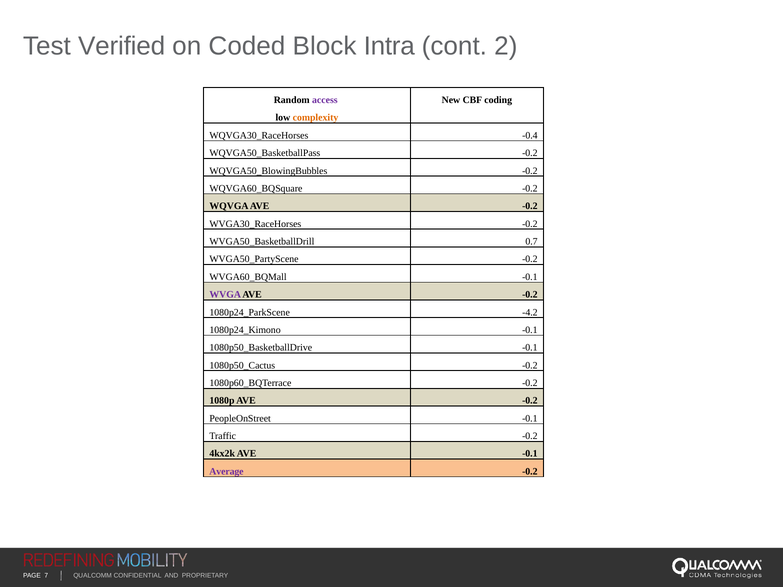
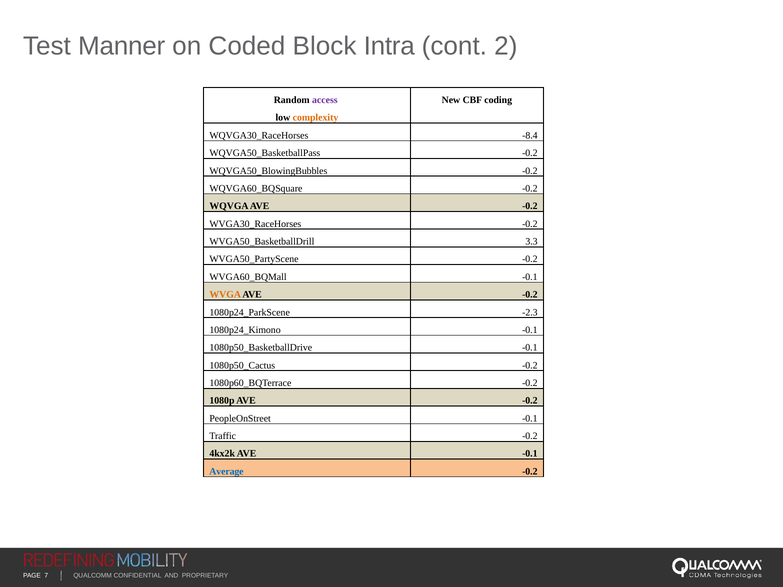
Verified: Verified -> Manner
-0.4: -0.4 -> -8.4
0.7: 0.7 -> 3.3
WVGA colour: purple -> orange
-4.2: -4.2 -> -2.3
Average colour: purple -> blue
